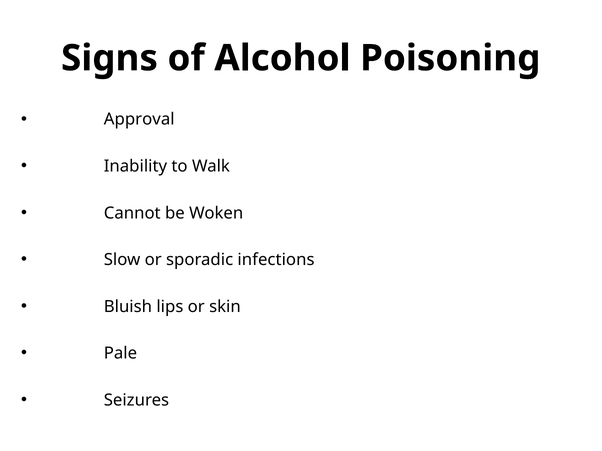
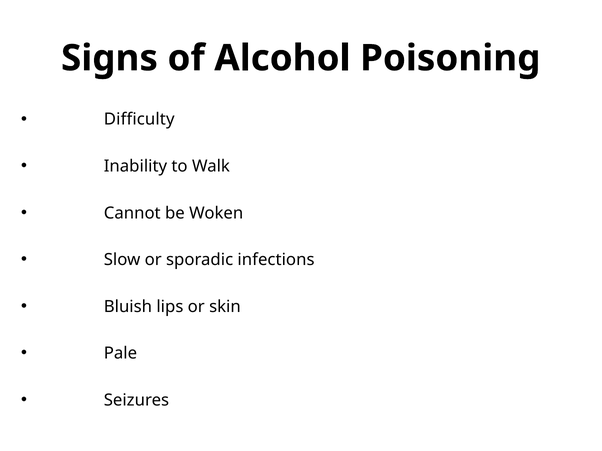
Approval: Approval -> Difficulty
